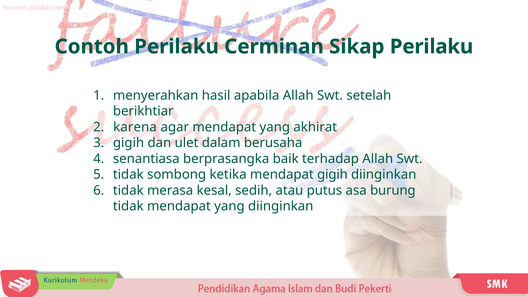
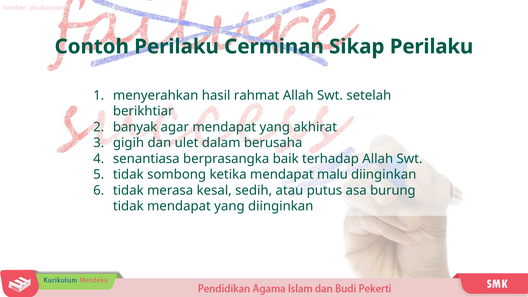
apabila: apabila -> rahmat
karena: karena -> banyak
mendapat gigih: gigih -> malu
